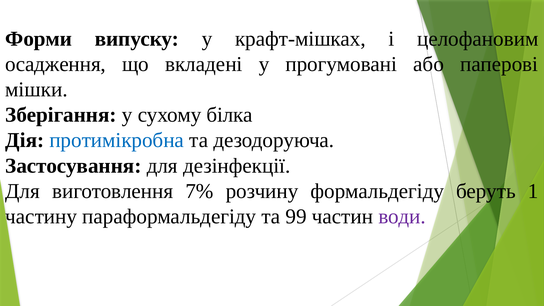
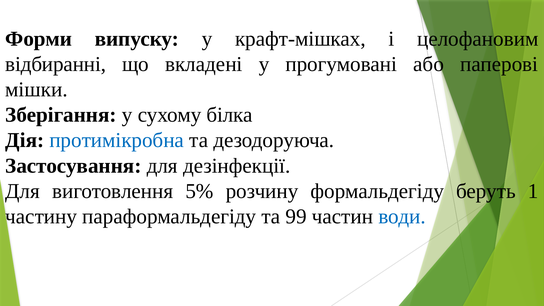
осадження: осадження -> відбиранні
7%: 7% -> 5%
води colour: purple -> blue
